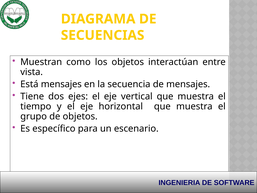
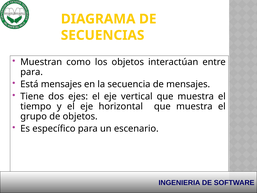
vista at (32, 72): vista -> para
